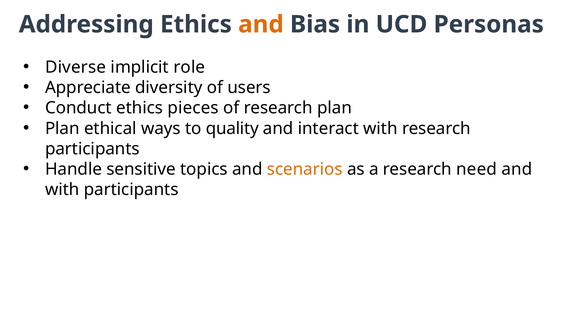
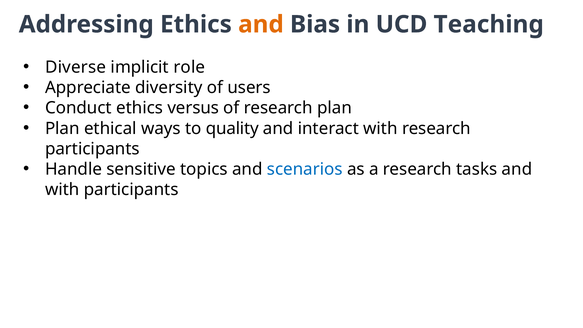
Personas: Personas -> Teaching
pieces: pieces -> versus
scenarios colour: orange -> blue
need: need -> tasks
